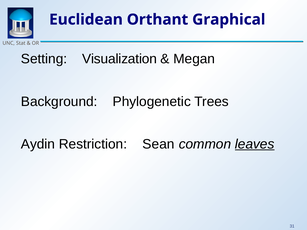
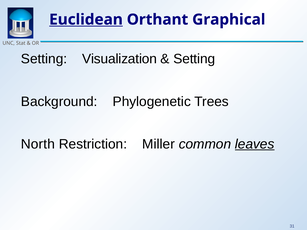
Euclidean underline: none -> present
Megan at (194, 59): Megan -> Setting
Aydin: Aydin -> North
Sean: Sean -> Miller
